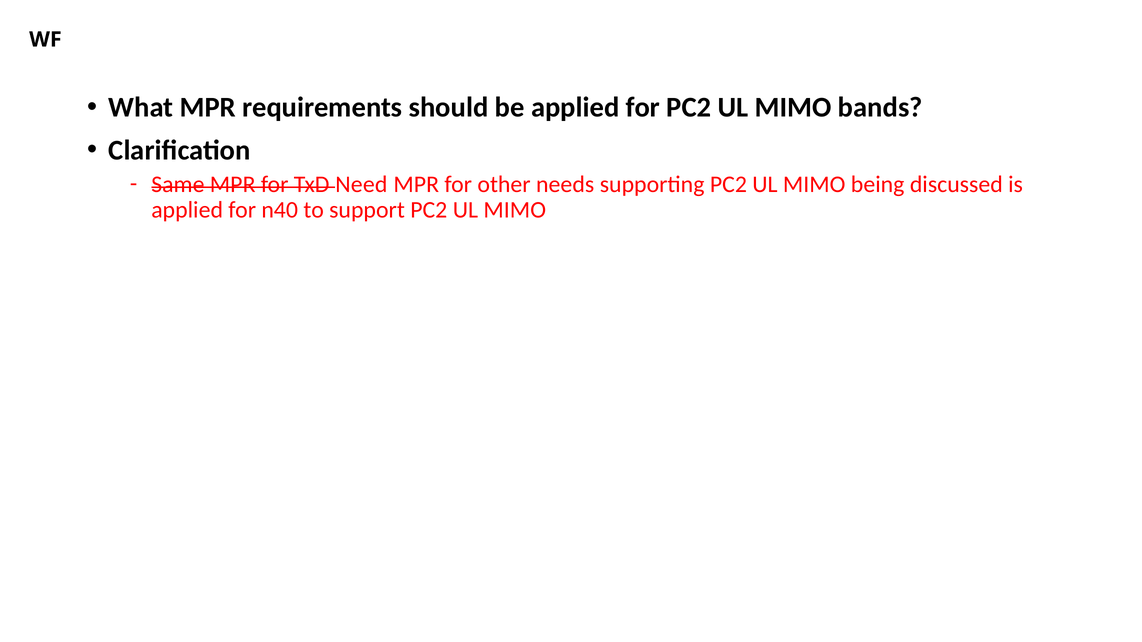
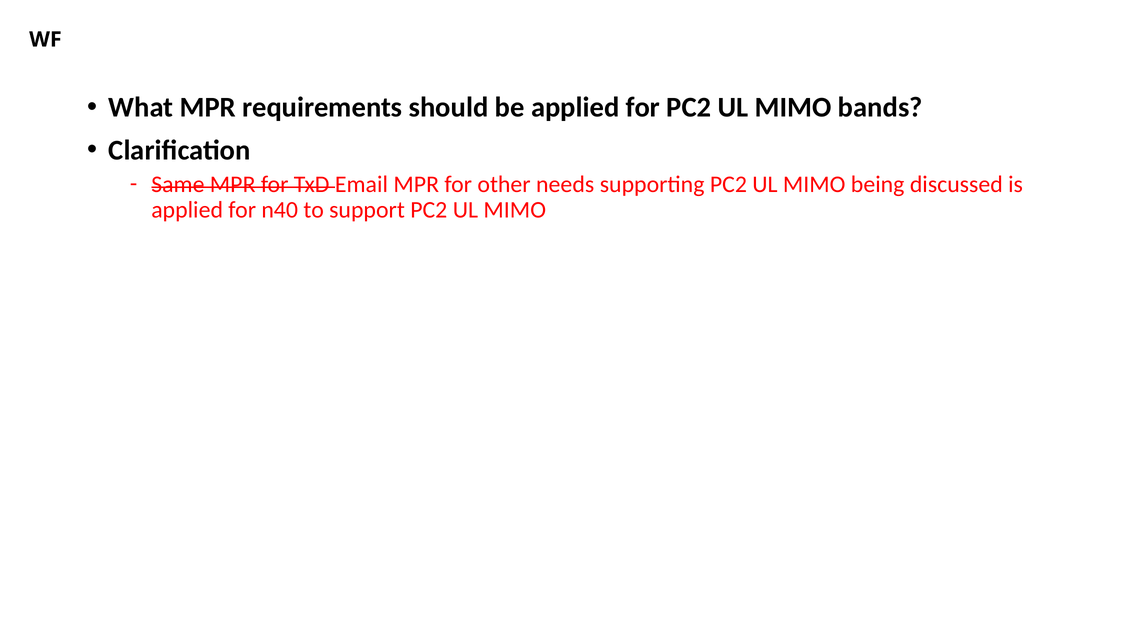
Need: Need -> Email
